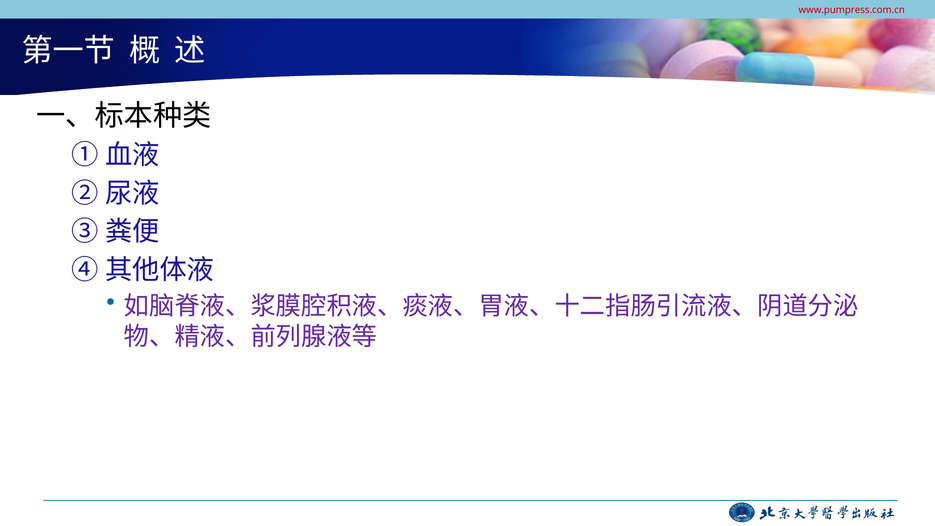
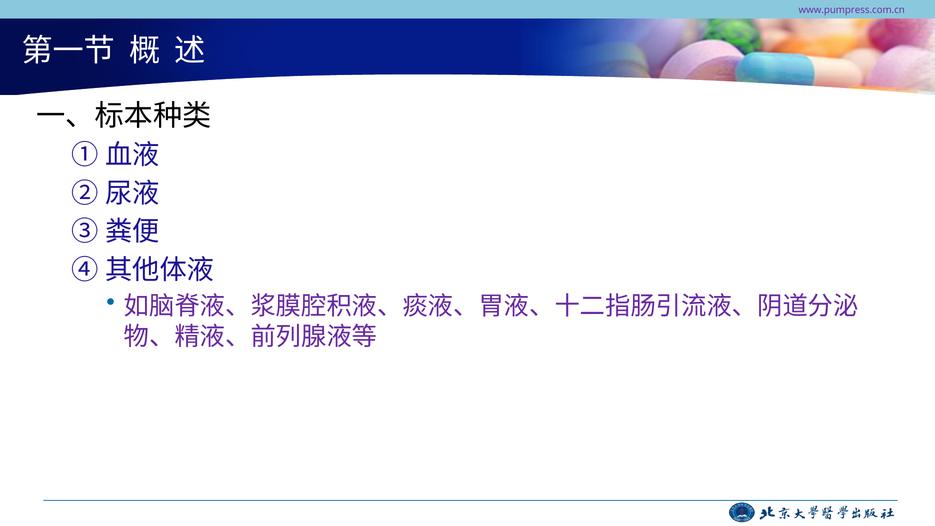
www.pumpress.com.cn colour: red -> purple
